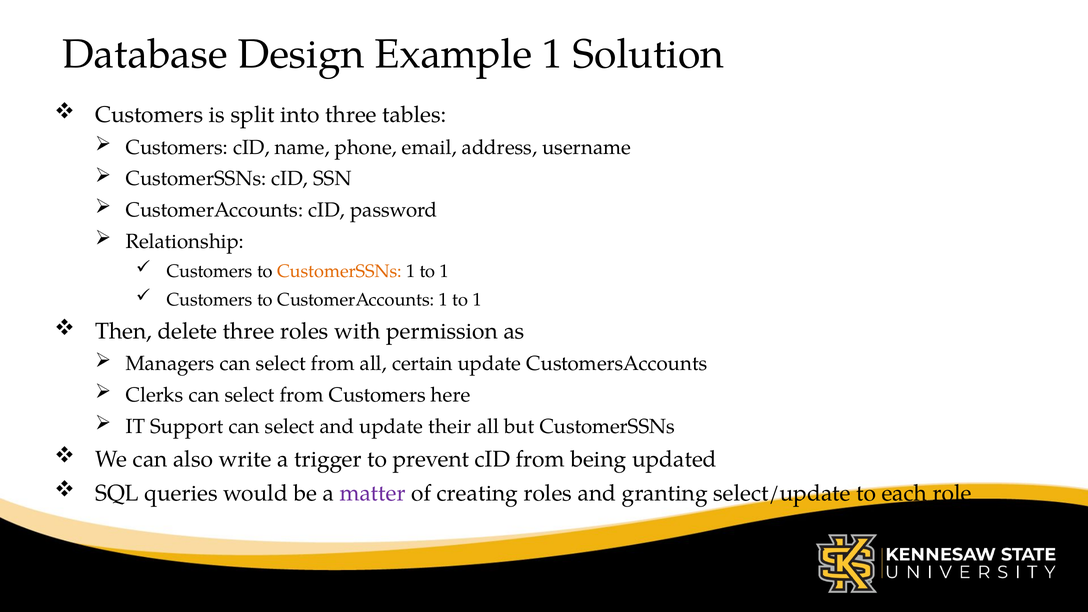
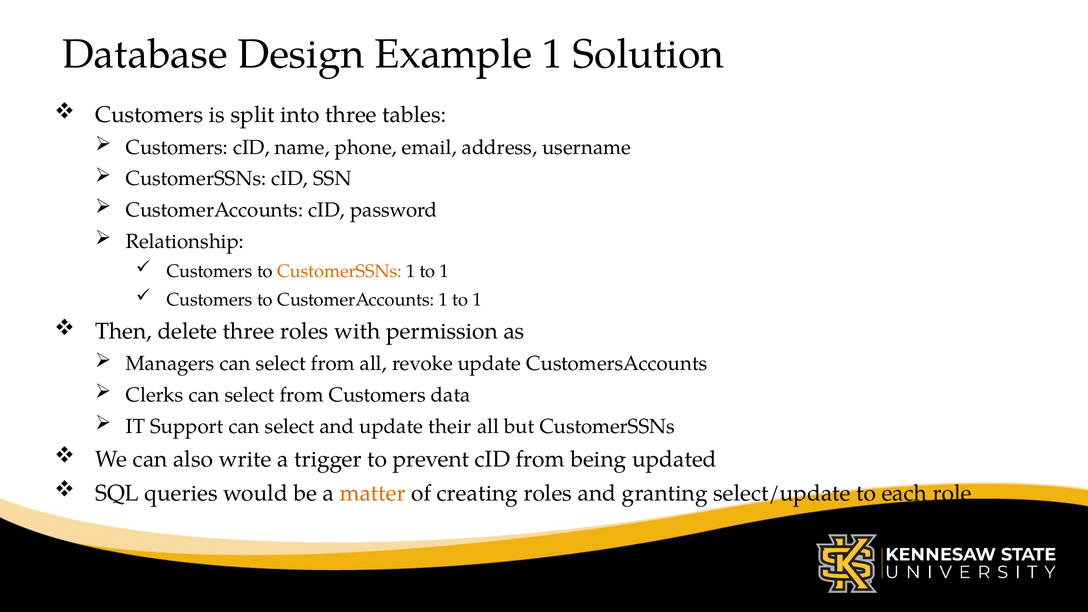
certain: certain -> revoke
here: here -> data
matter colour: purple -> orange
